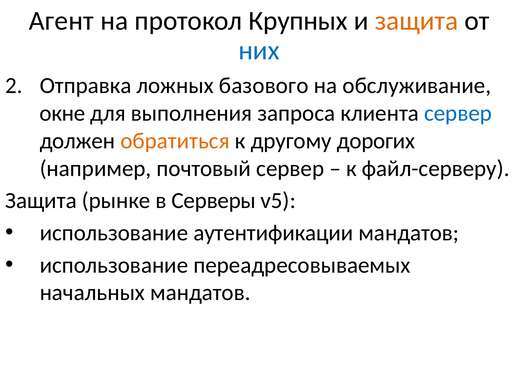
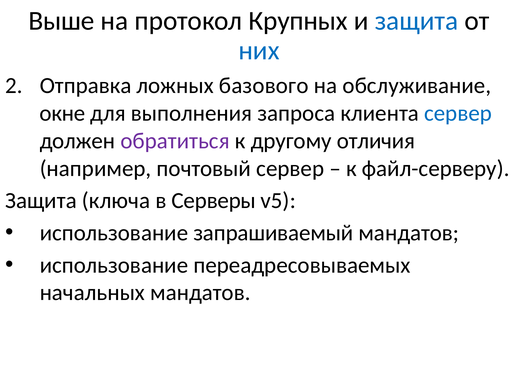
Агент: Агент -> Выше
защита at (417, 21) colour: orange -> blue
обратиться colour: orange -> purple
дорогих: дорогих -> отличия
рынке: рынке -> ключа
аутентификации: аутентификации -> запрашиваемый
